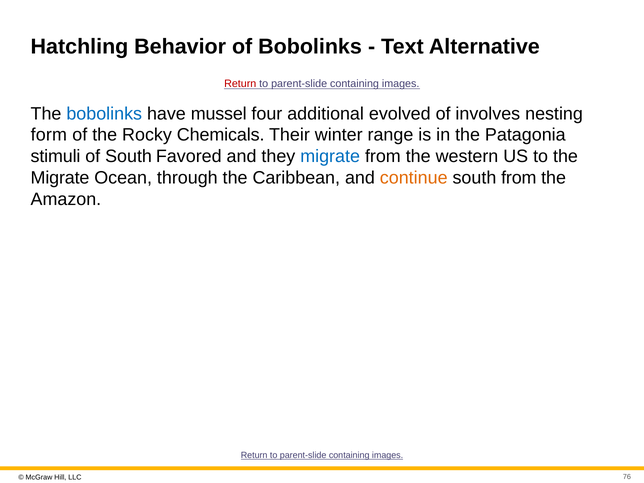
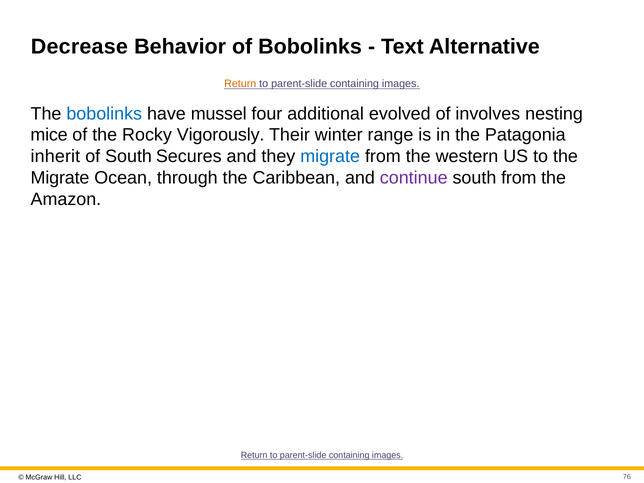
Hatchling: Hatchling -> Decrease
Return at (240, 84) colour: red -> orange
form: form -> mice
Chemicals: Chemicals -> Vigorously
stimuli: stimuli -> inherit
Favored: Favored -> Secures
continue colour: orange -> purple
